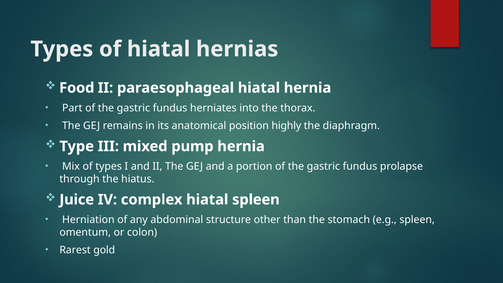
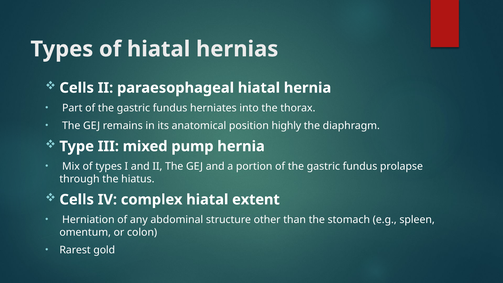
Food at (77, 88): Food -> Cells
Juice at (77, 200): Juice -> Cells
hiatal spleen: spleen -> extent
